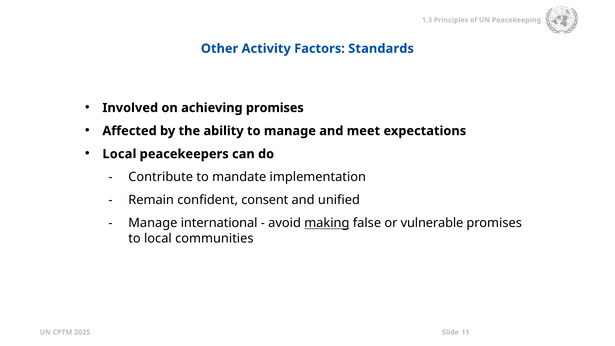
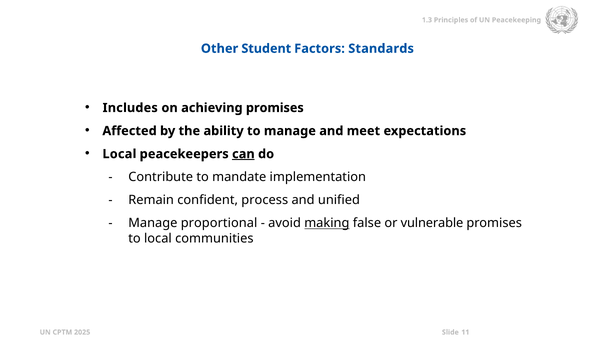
Activity: Activity -> Student
Involved: Involved -> Includes
can underline: none -> present
consent: consent -> process
international: international -> proportional
